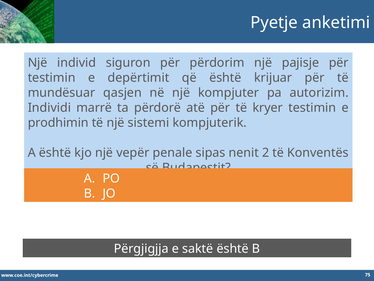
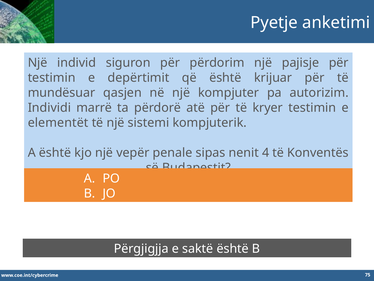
prodhimin: prodhimin -> elementët
2: 2 -> 4
